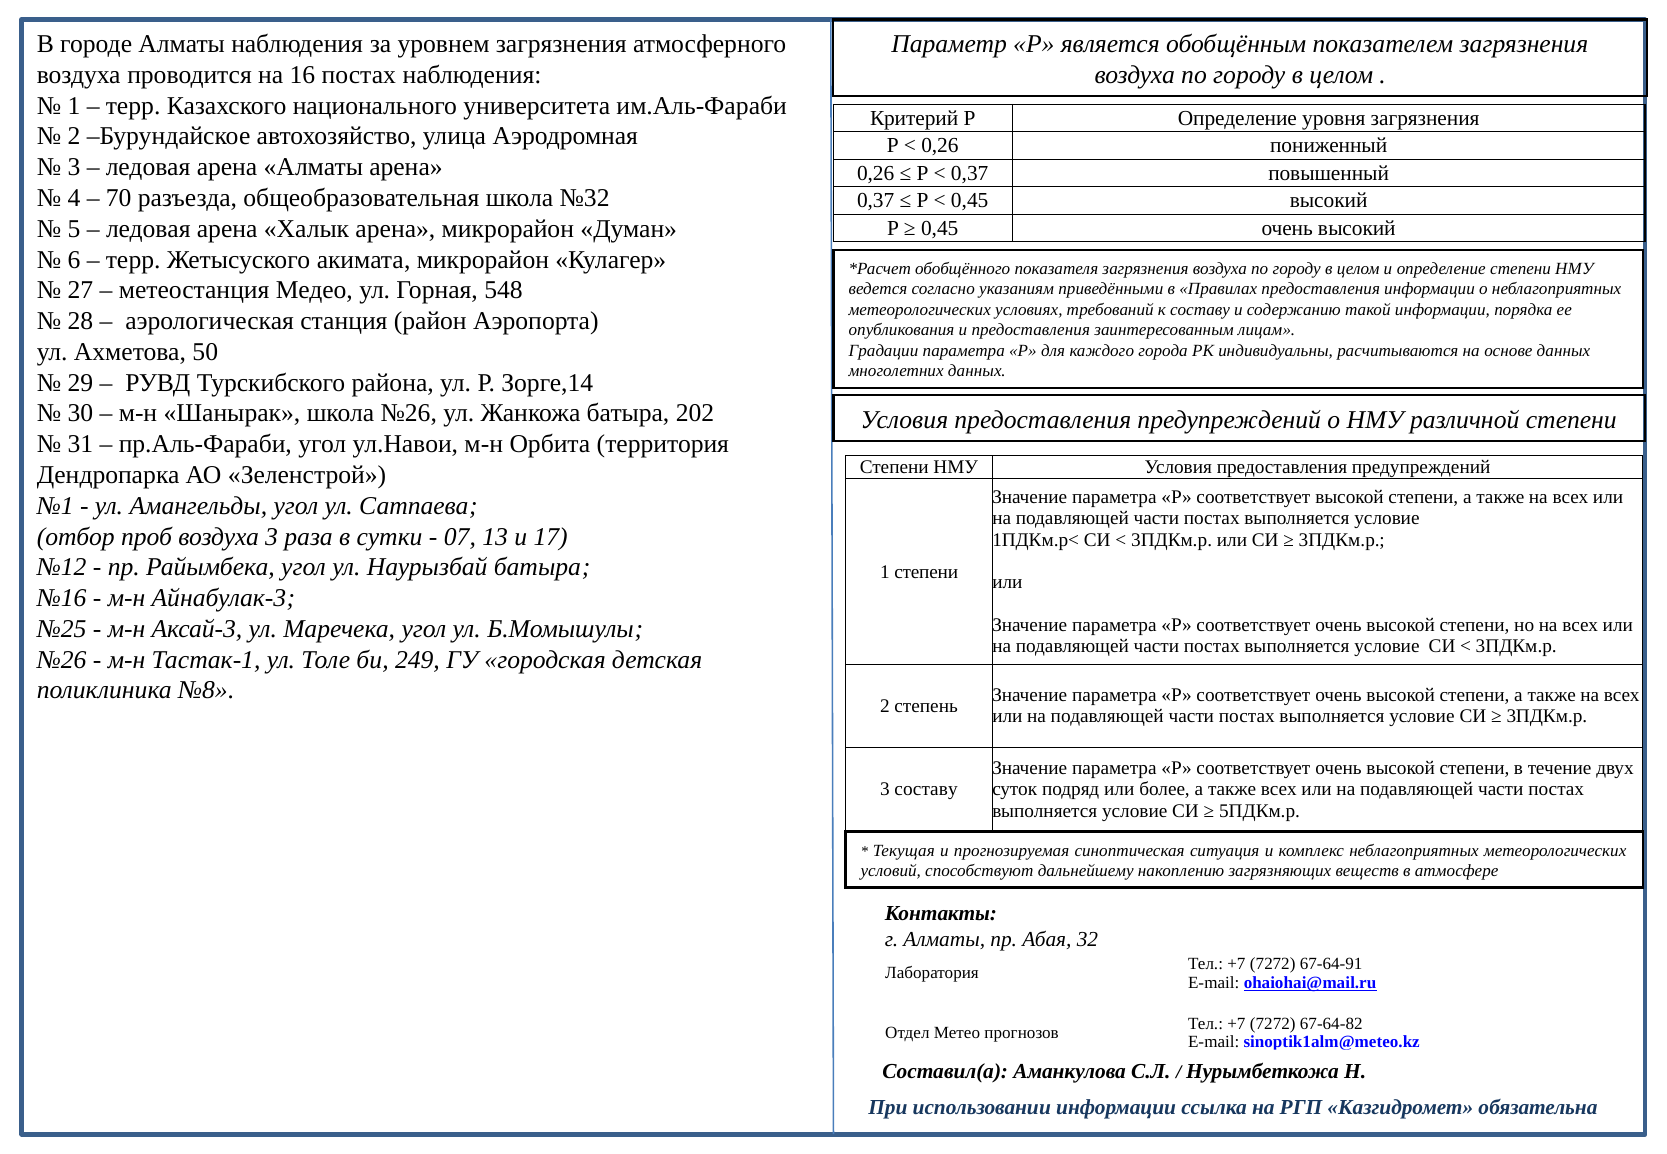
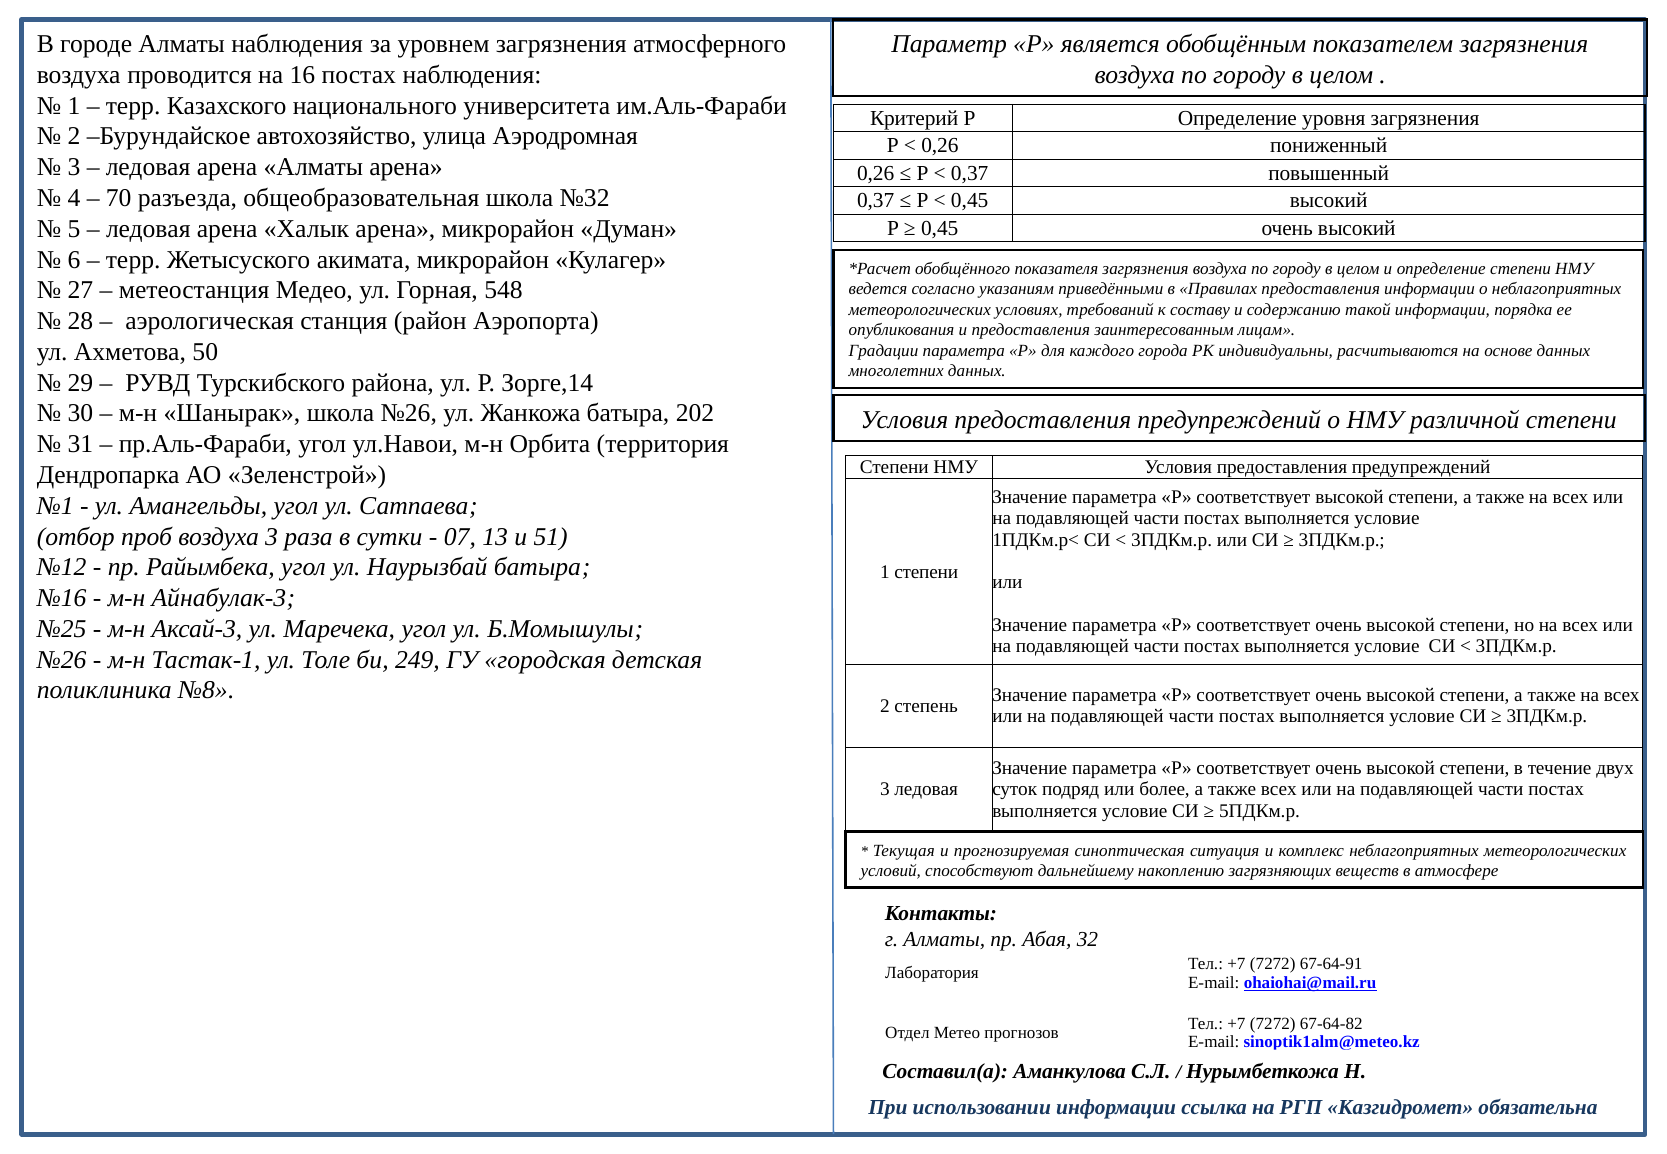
17: 17 -> 51
3 составу: составу -> ледовая
